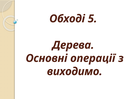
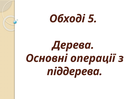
виходимо: виходимо -> піддерева
